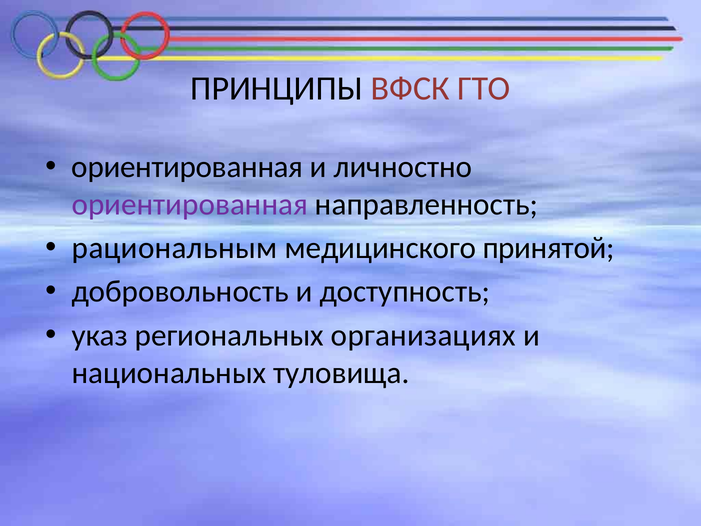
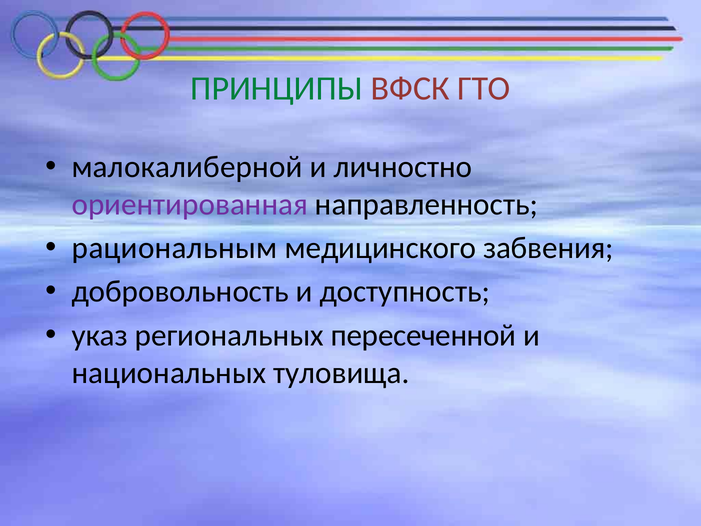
ПРИНЦИПЫ colour: black -> green
ориентированная at (187, 167): ориентированная -> малокалиберной
принятой: принятой -> забвения
организациях: организациях -> пересеченной
